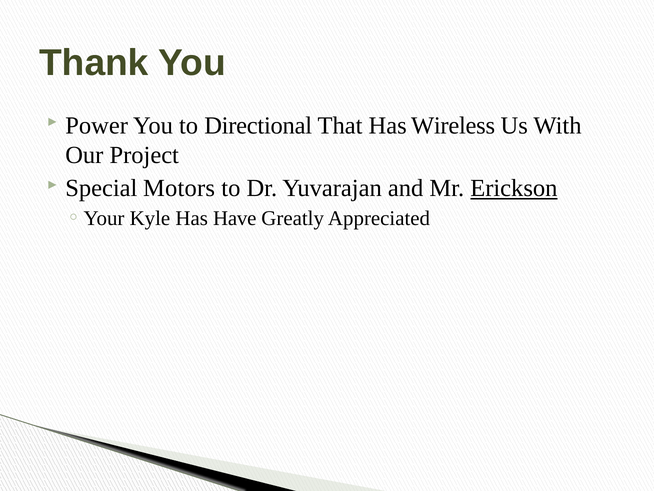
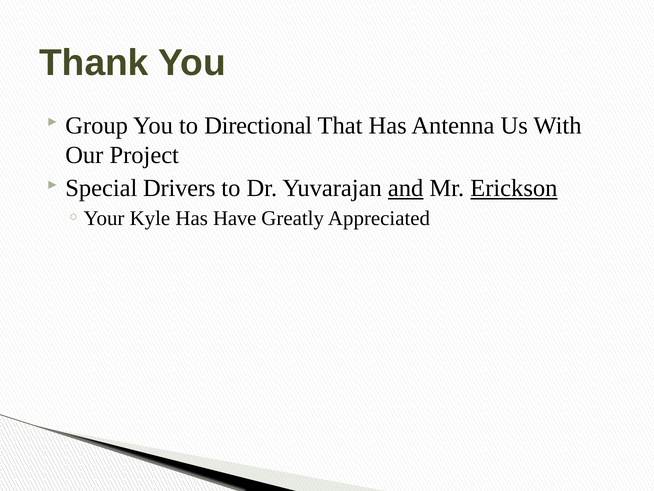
Power: Power -> Group
Wireless: Wireless -> Antenna
Motors: Motors -> Drivers
and underline: none -> present
